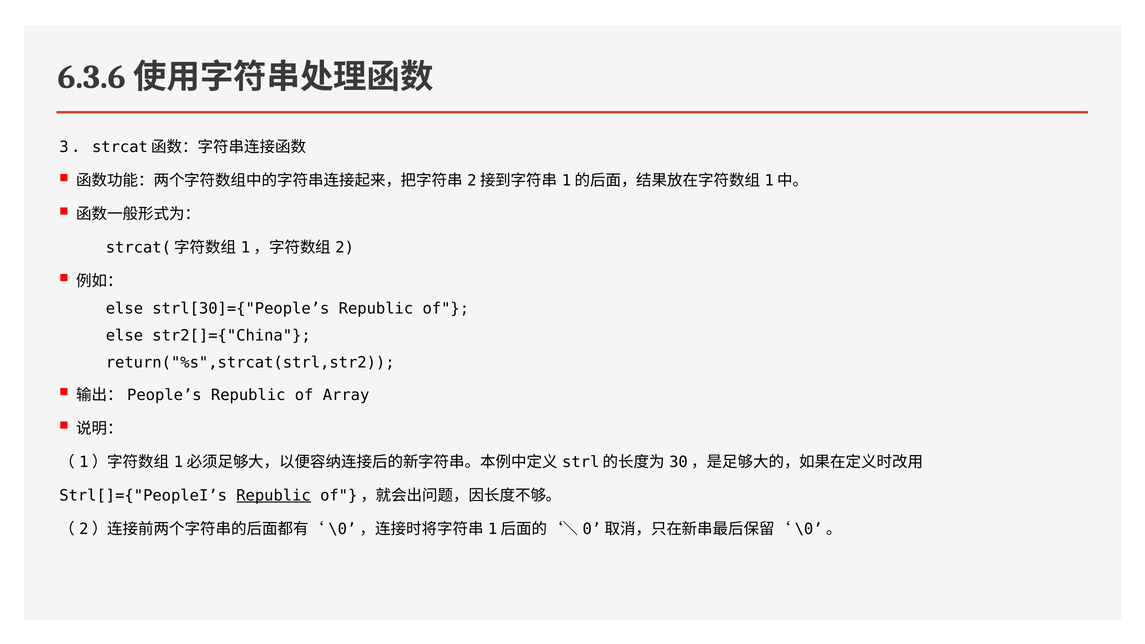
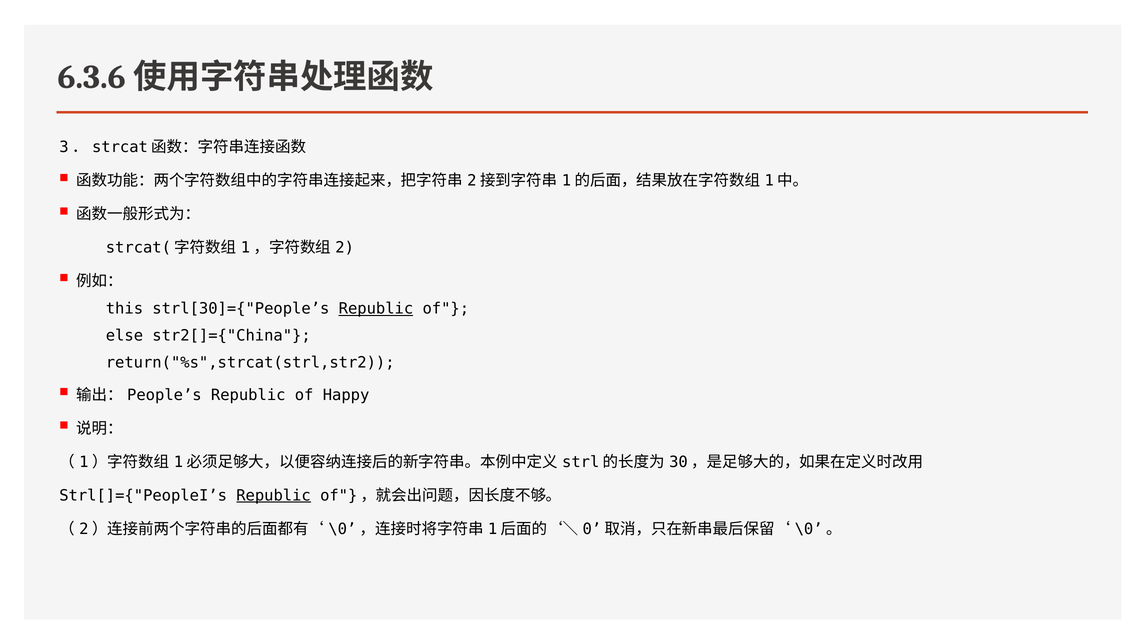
else at (124, 309): else -> this
Republic at (376, 309) underline: none -> present
Array: Array -> Happy
